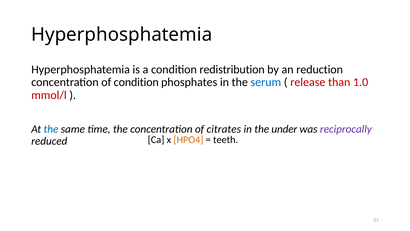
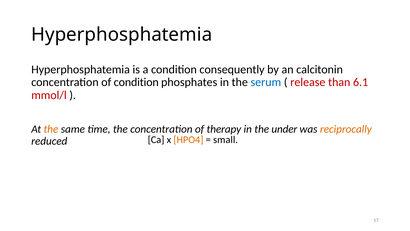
redistribution: redistribution -> consequently
reduction: reduction -> calcitonin
1.0: 1.0 -> 6.1
the at (51, 129) colour: blue -> orange
citrates: citrates -> therapy
reciprocally colour: purple -> orange
teeth: teeth -> small
